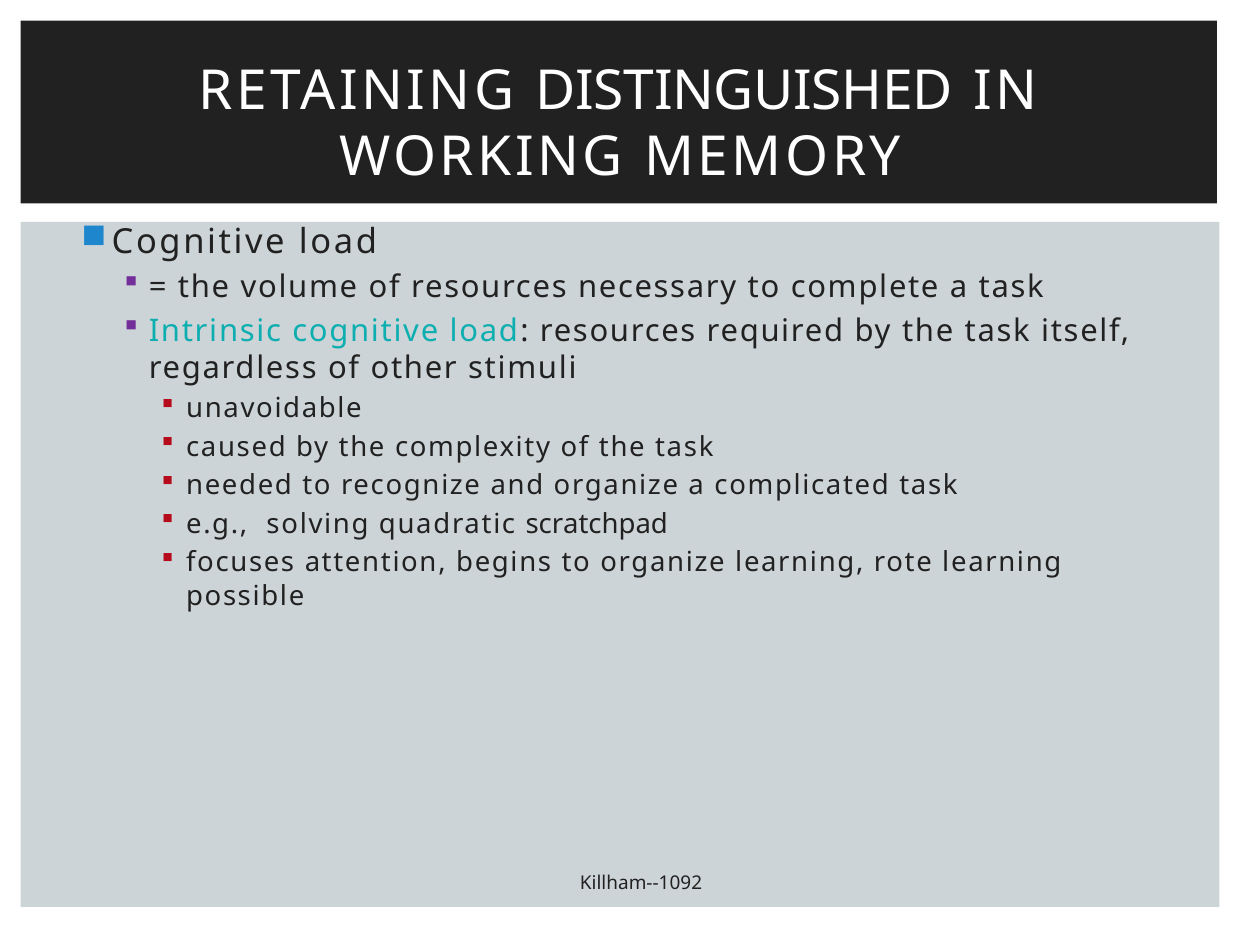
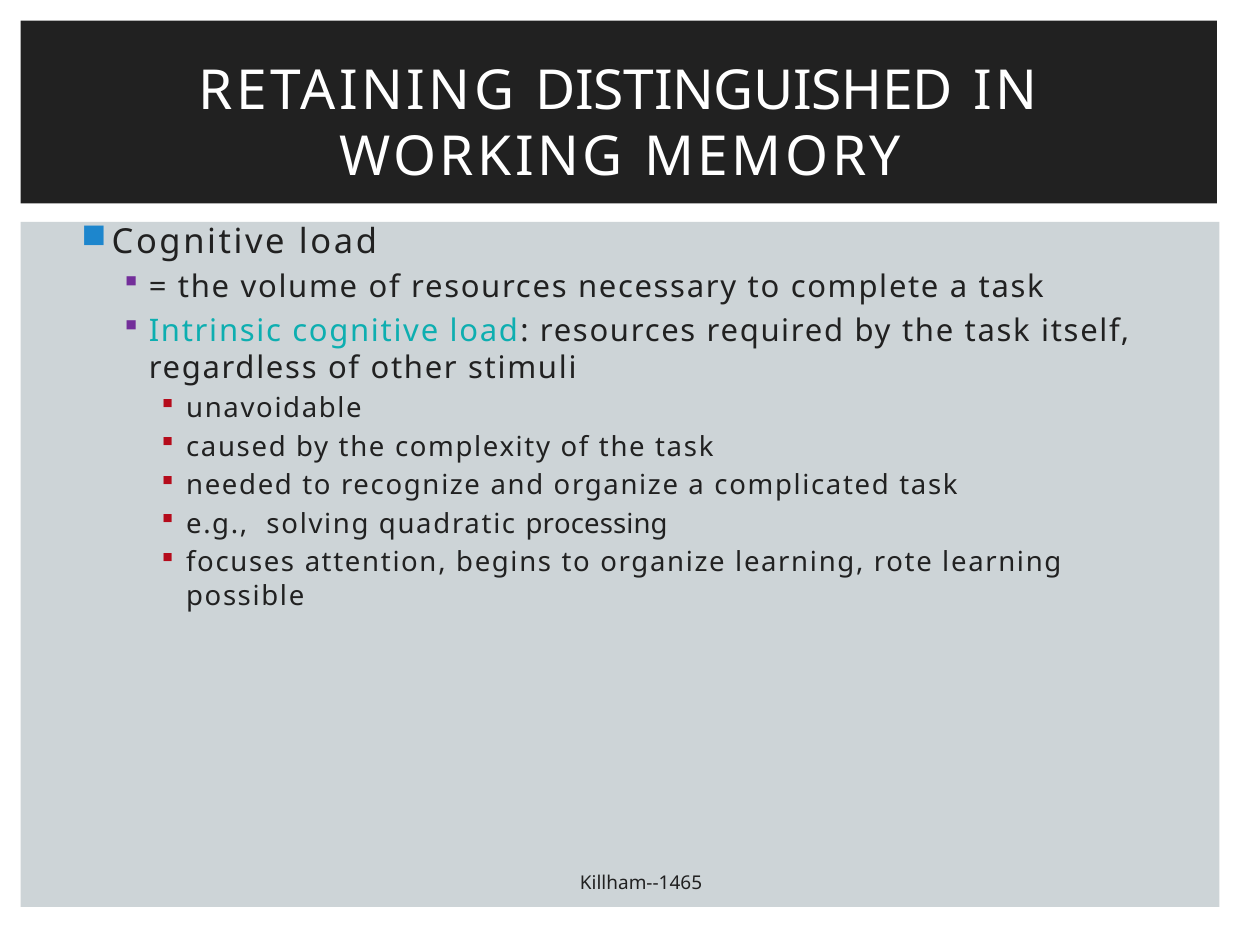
scratchpad: scratchpad -> processing
Killham--1092: Killham--1092 -> Killham--1465
